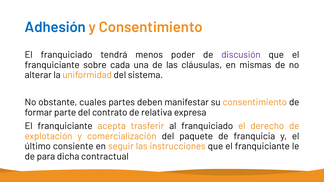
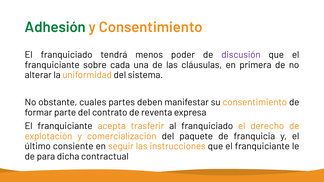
Adhesión colour: blue -> green
mismas: mismas -> primera
relativa: relativa -> reventa
